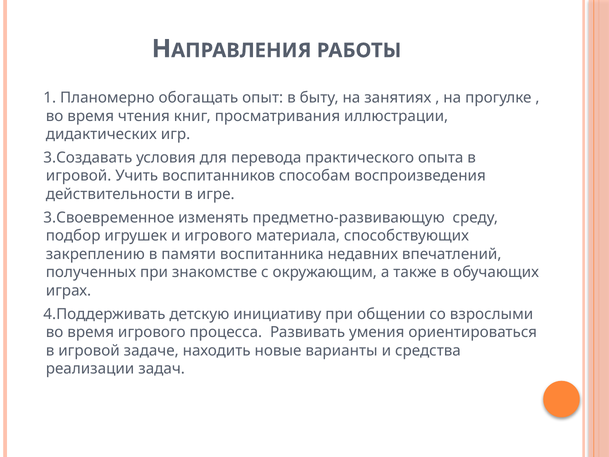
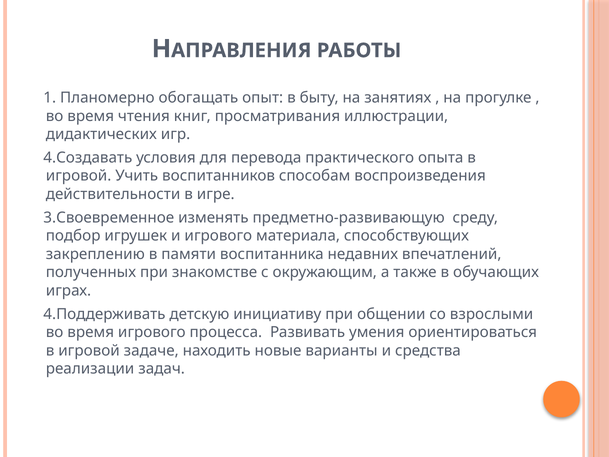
3.Создавать: 3.Создавать -> 4.Создавать
